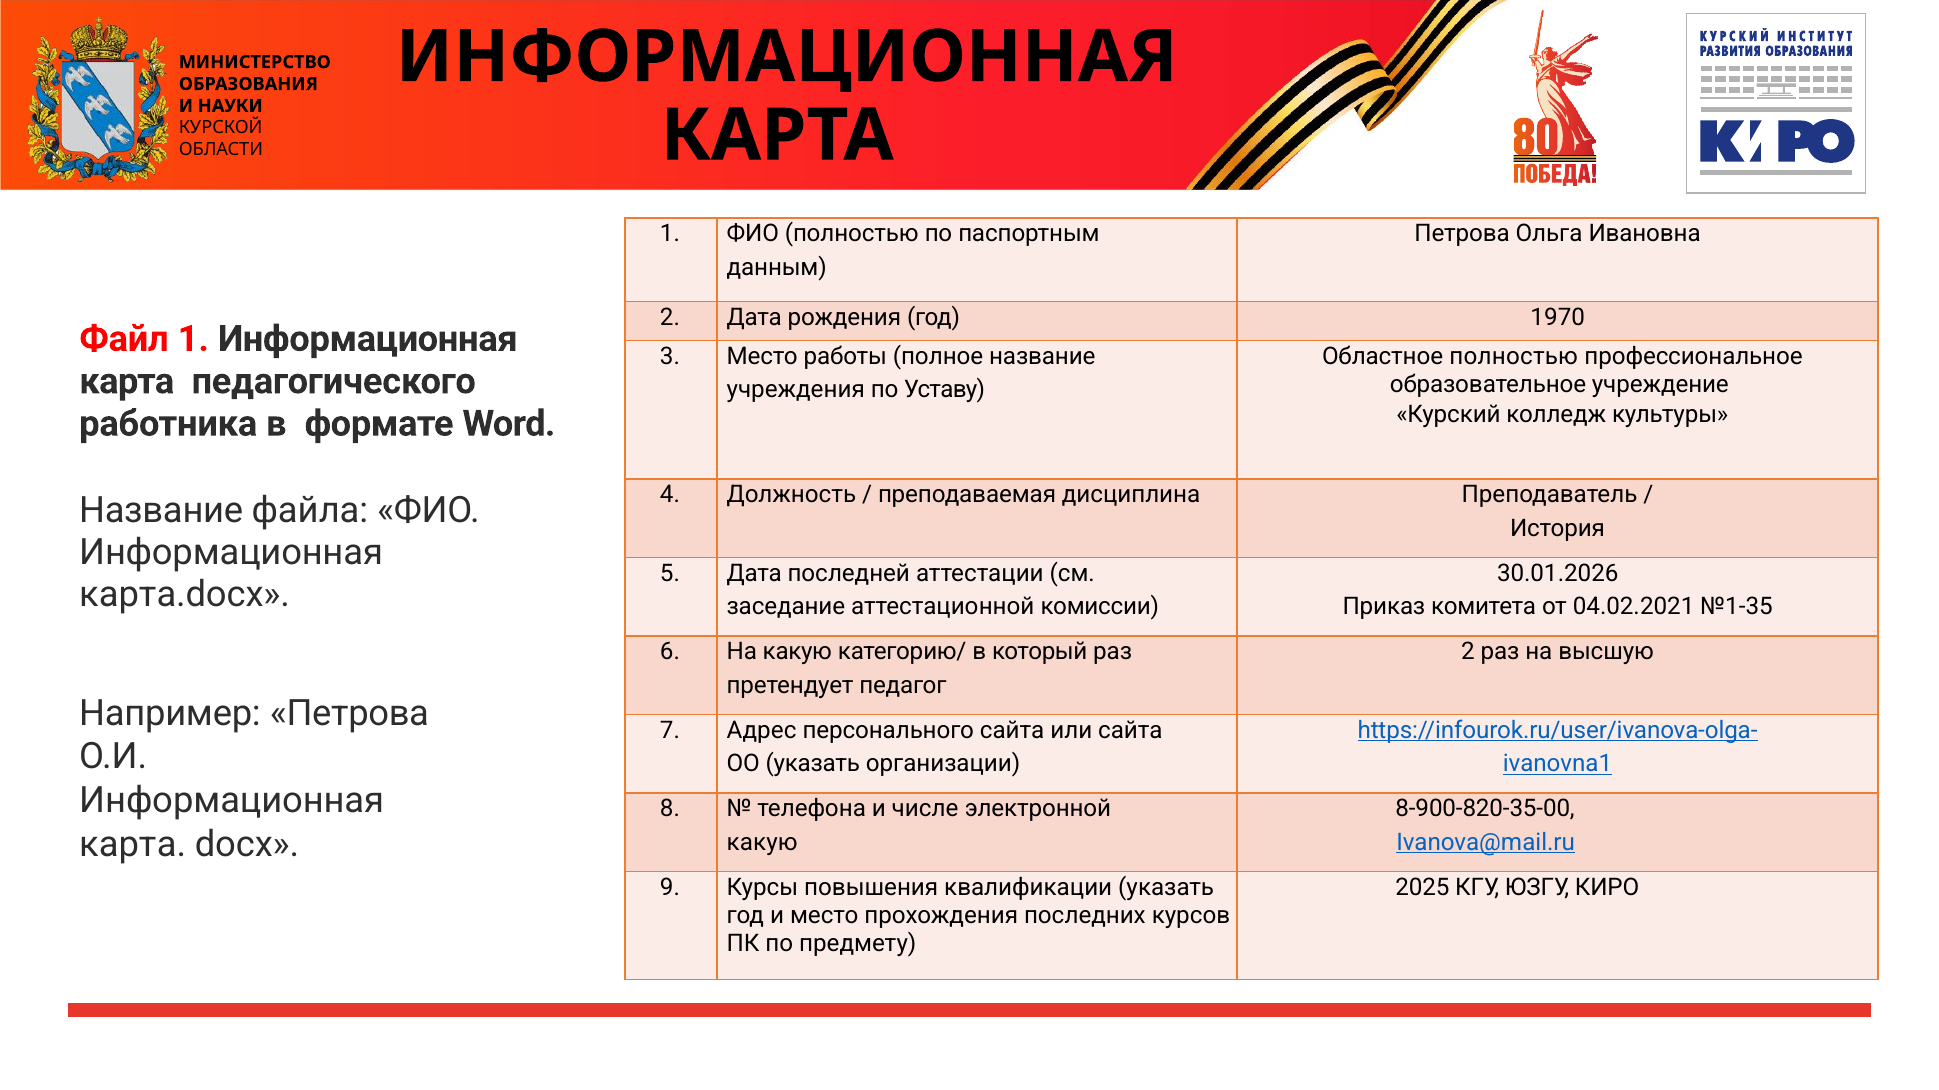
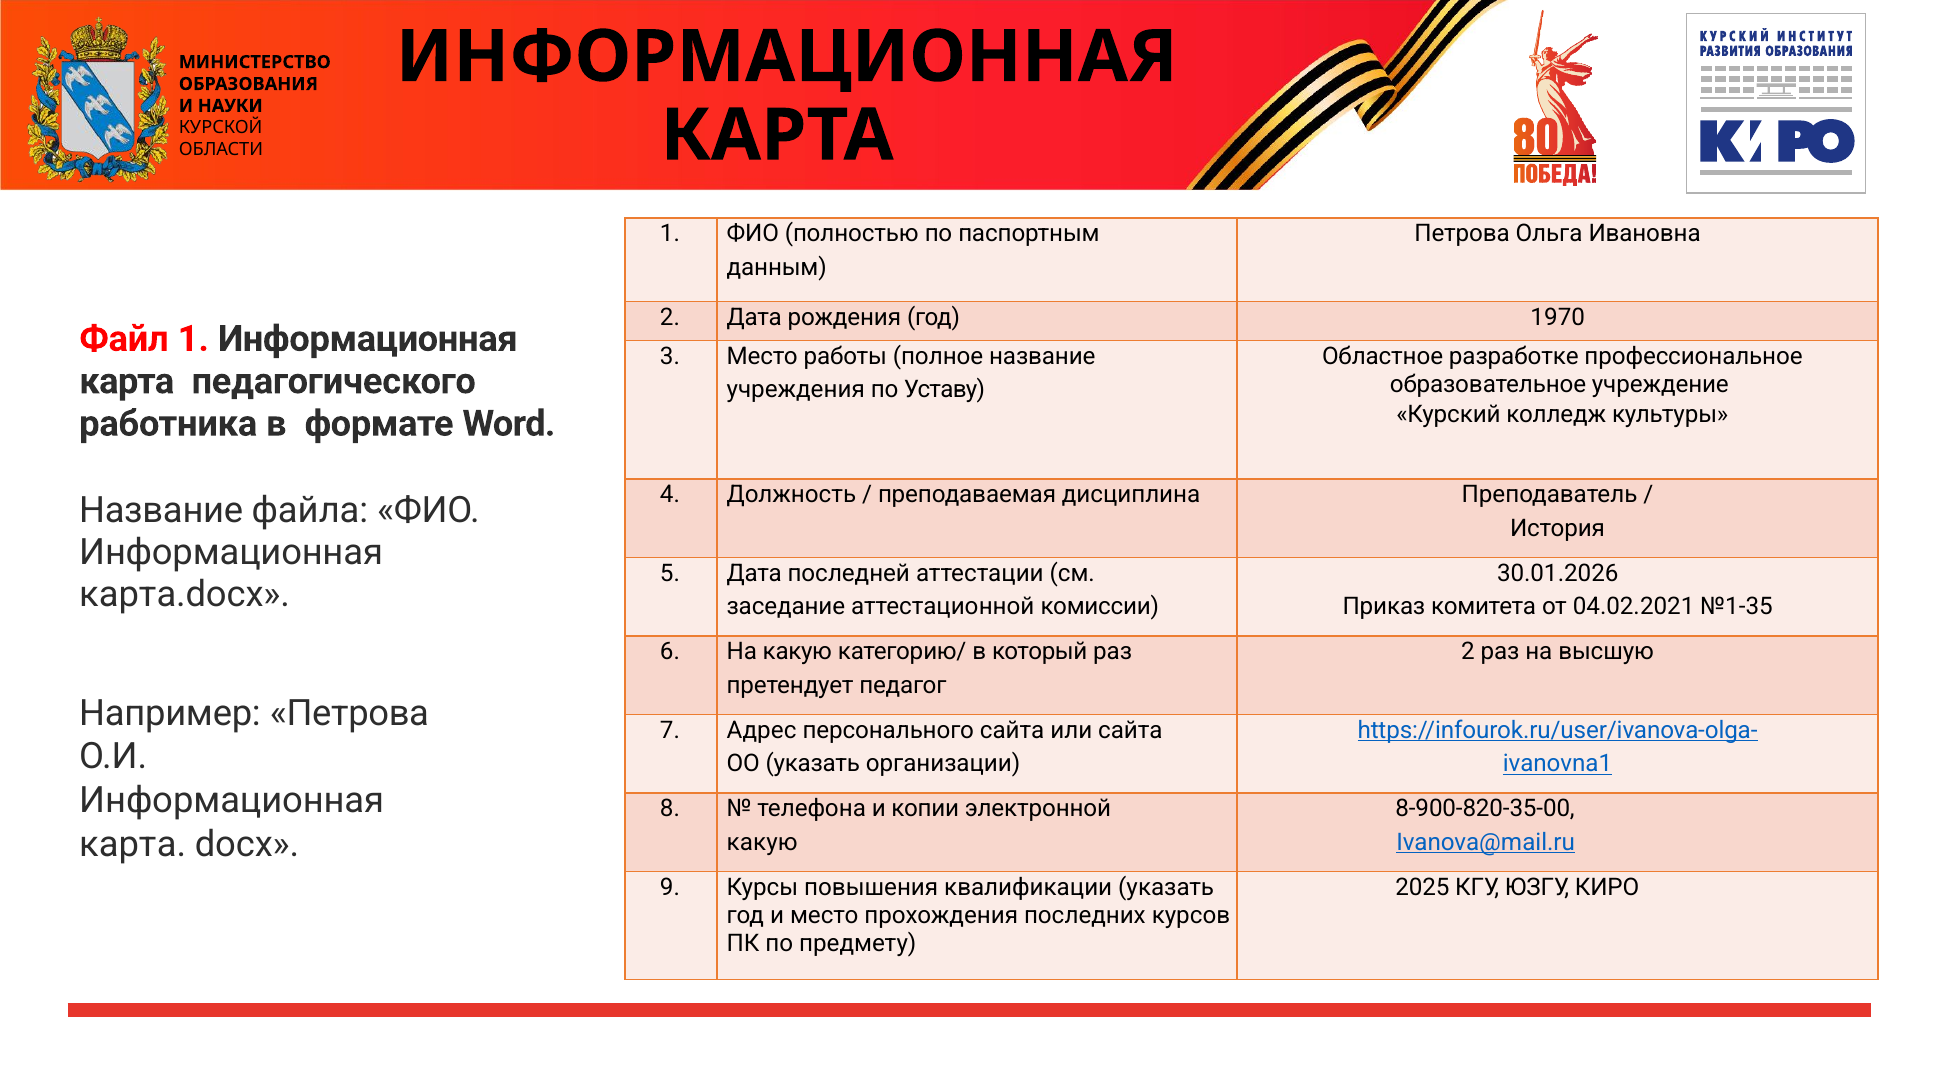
Областное полностью: полностью -> разработке
числе: числе -> копии
